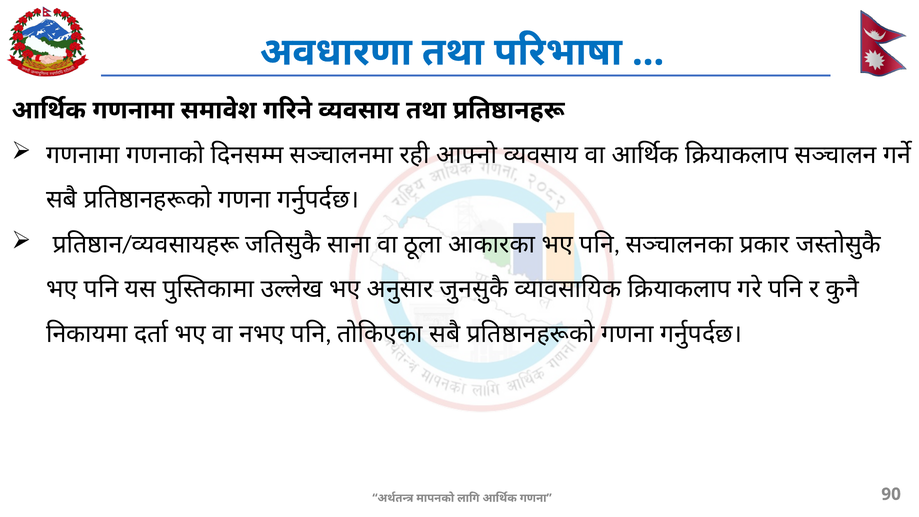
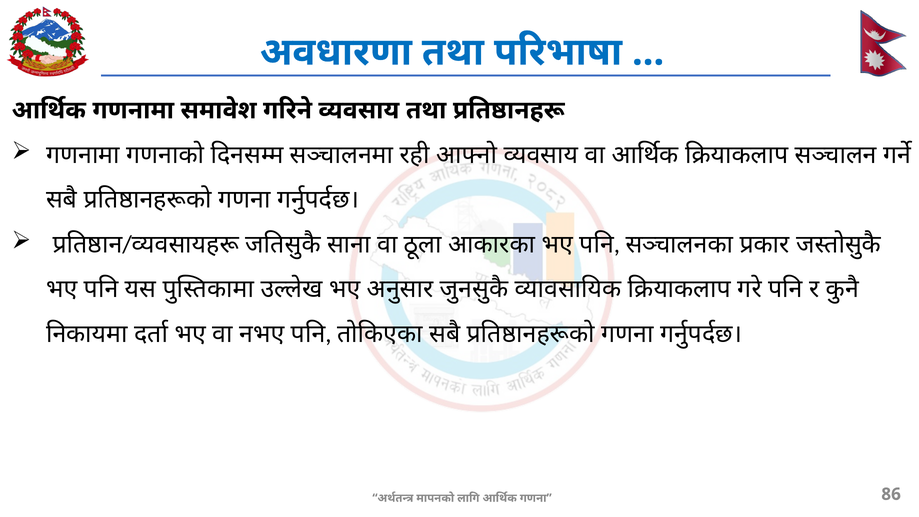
90: 90 -> 86
